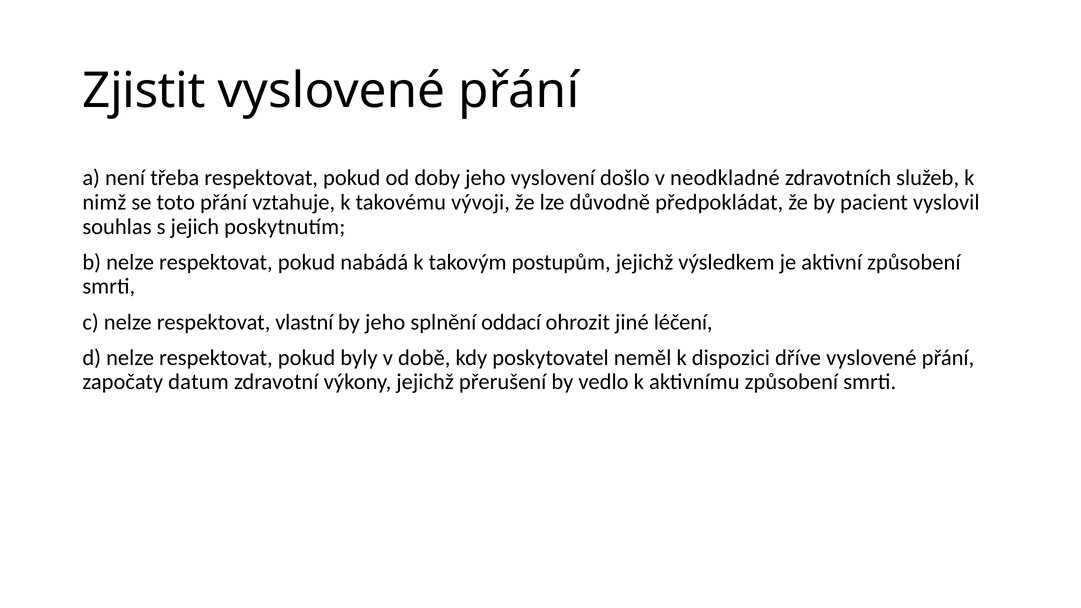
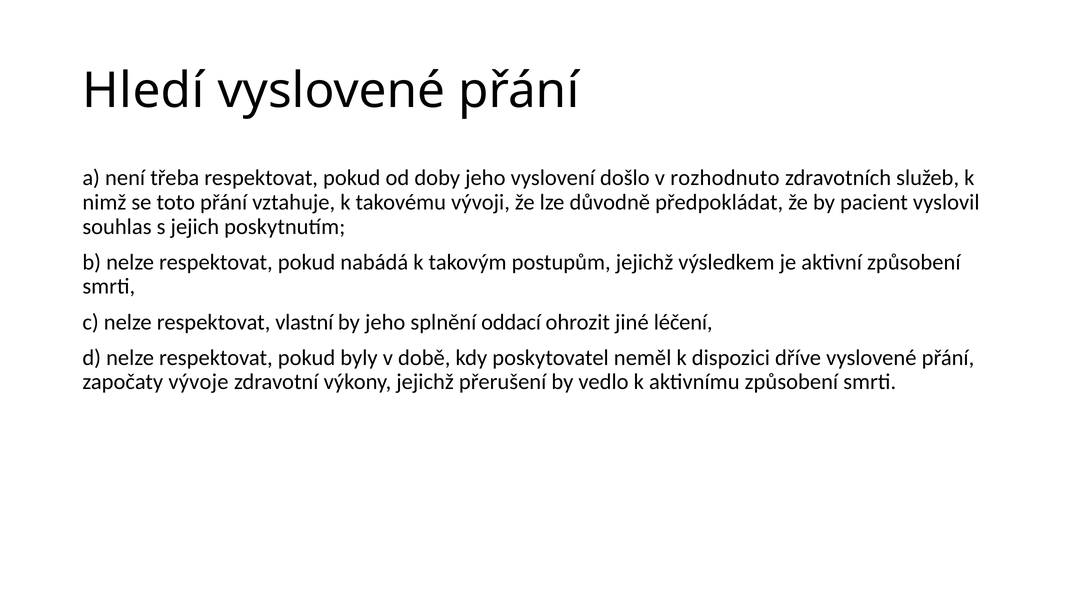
Zjistit: Zjistit -> Hledí
neodkladné: neodkladné -> rozhodnuto
datum: datum -> vývoje
